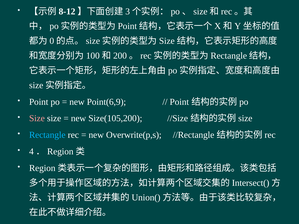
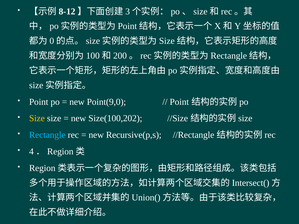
Point(6,9: Point(6,9 -> Point(9,0
Size at (37, 118) colour: pink -> yellow
Size(105,200: Size(105,200 -> Size(100,202
Overwrite(p,s: Overwrite(p,s -> Recursive(p,s
